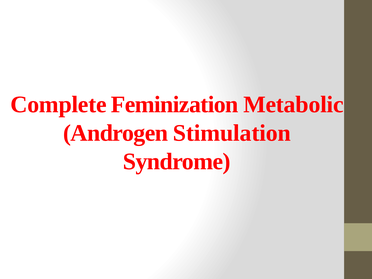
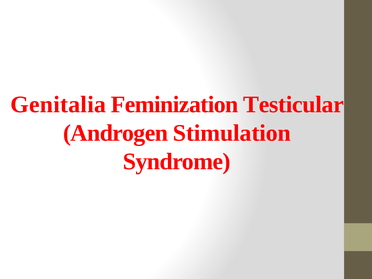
Complete: Complete -> Genitalia
Metabolic: Metabolic -> Testicular
